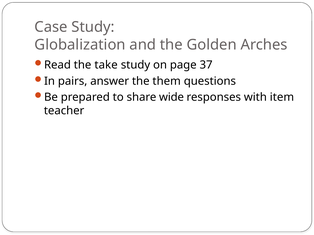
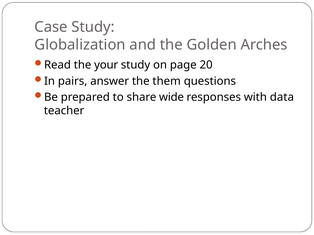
take: take -> your
37: 37 -> 20
item: item -> data
